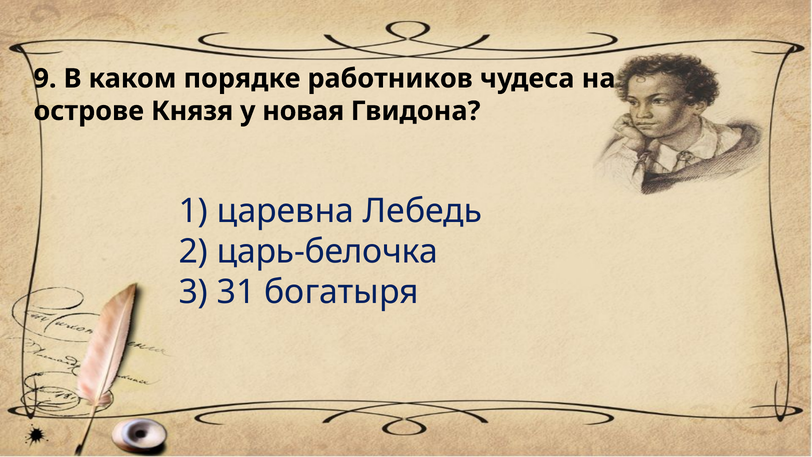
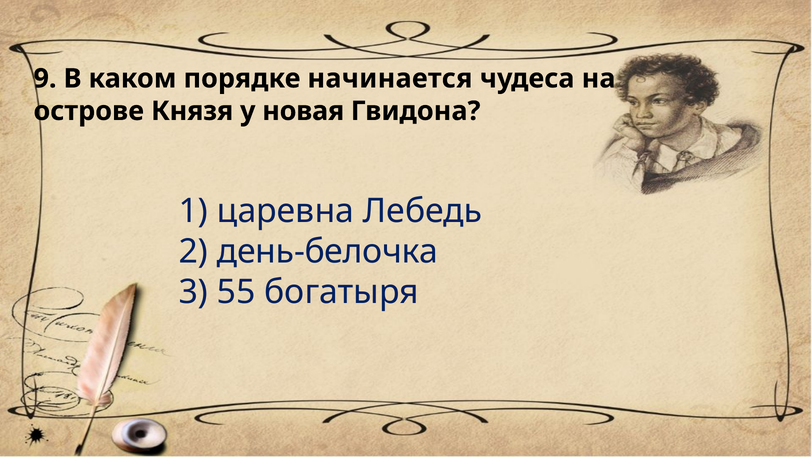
работников: работников -> начинается
царь-белочка: царь-белочка -> день-белочка
31: 31 -> 55
